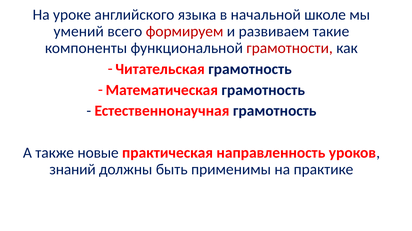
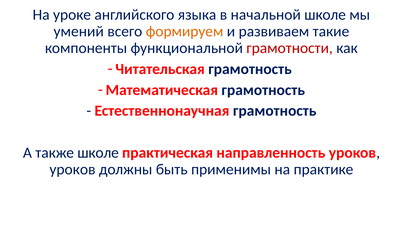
формируем colour: red -> orange
также новые: новые -> школе
знаний at (73, 170): знаний -> уроков
